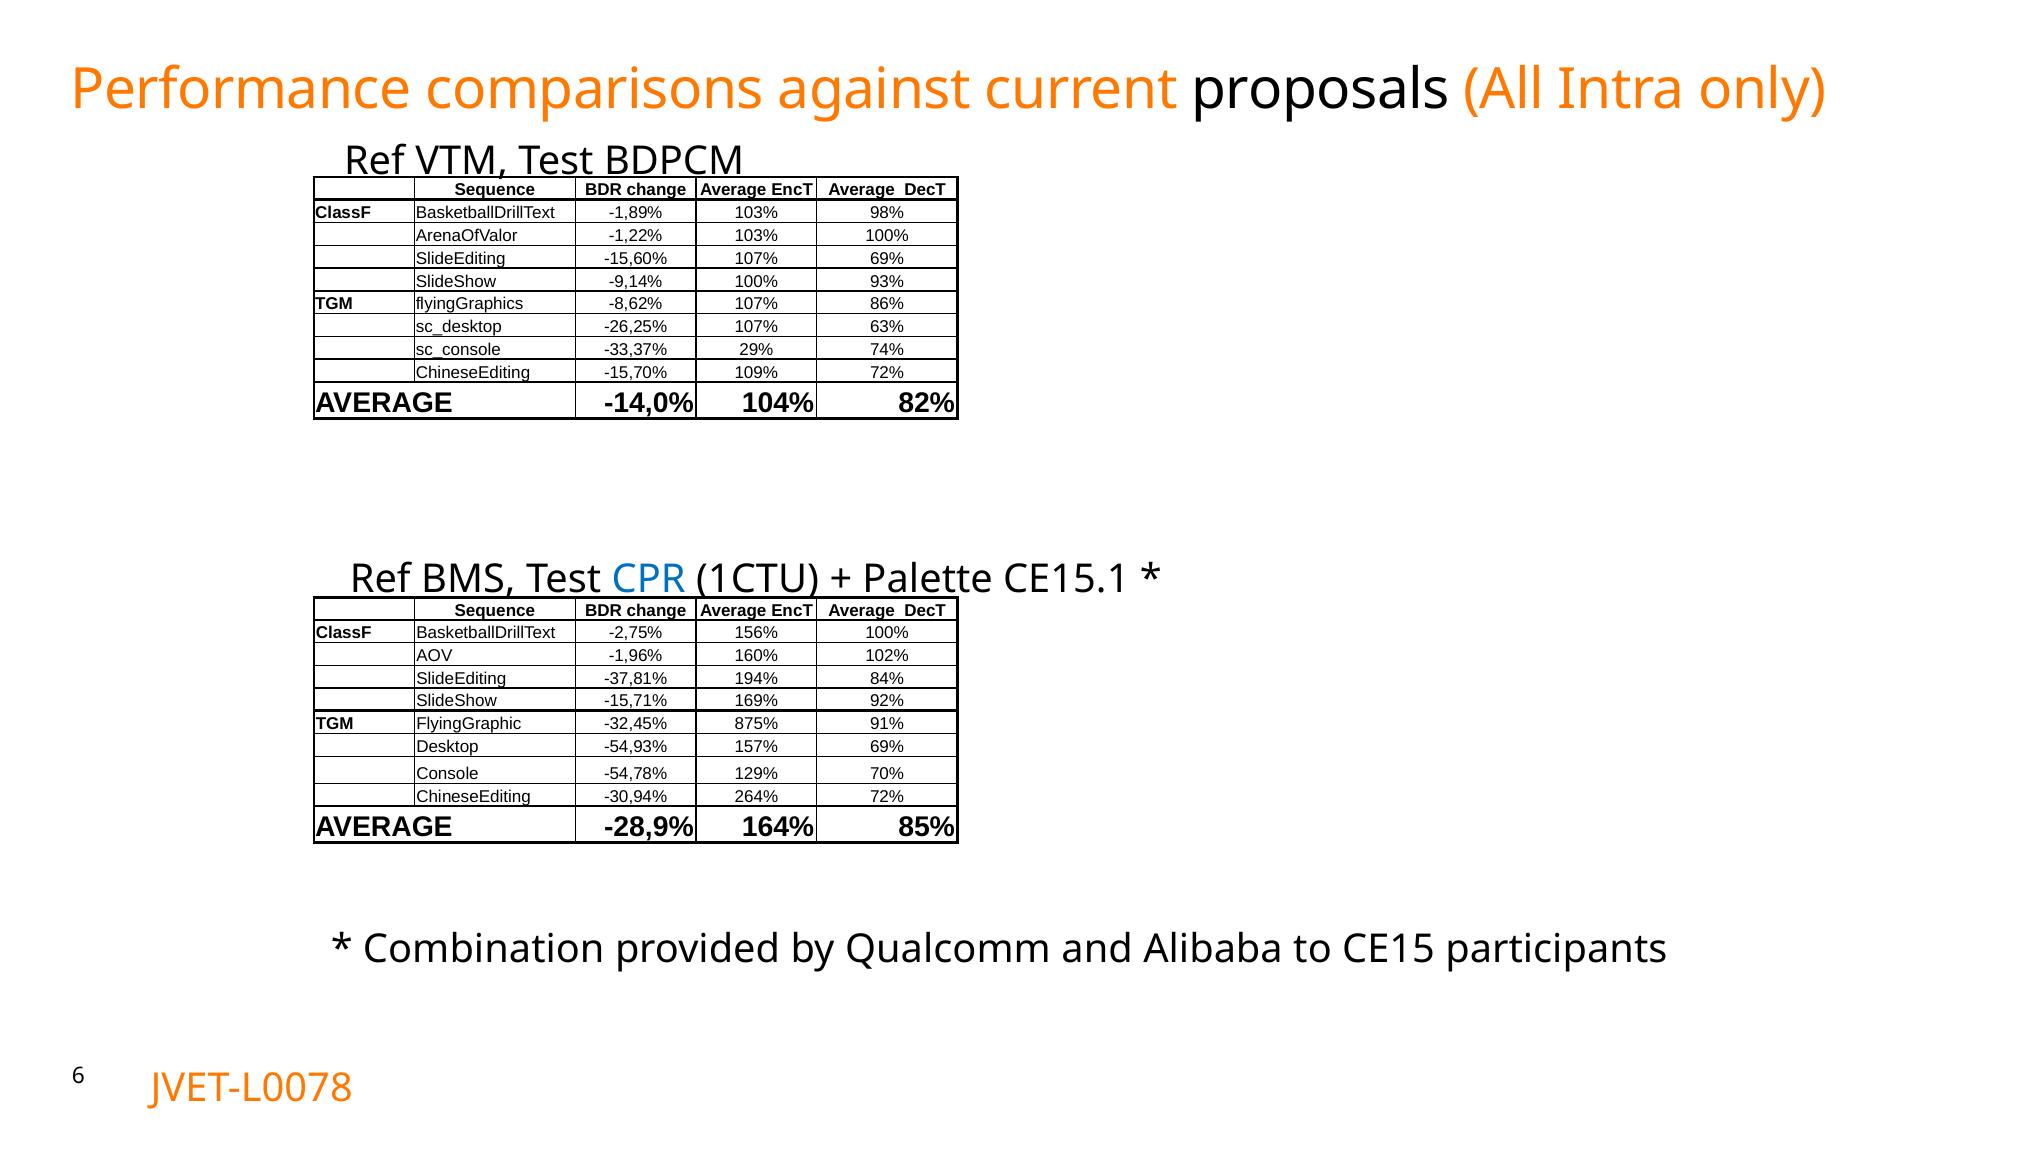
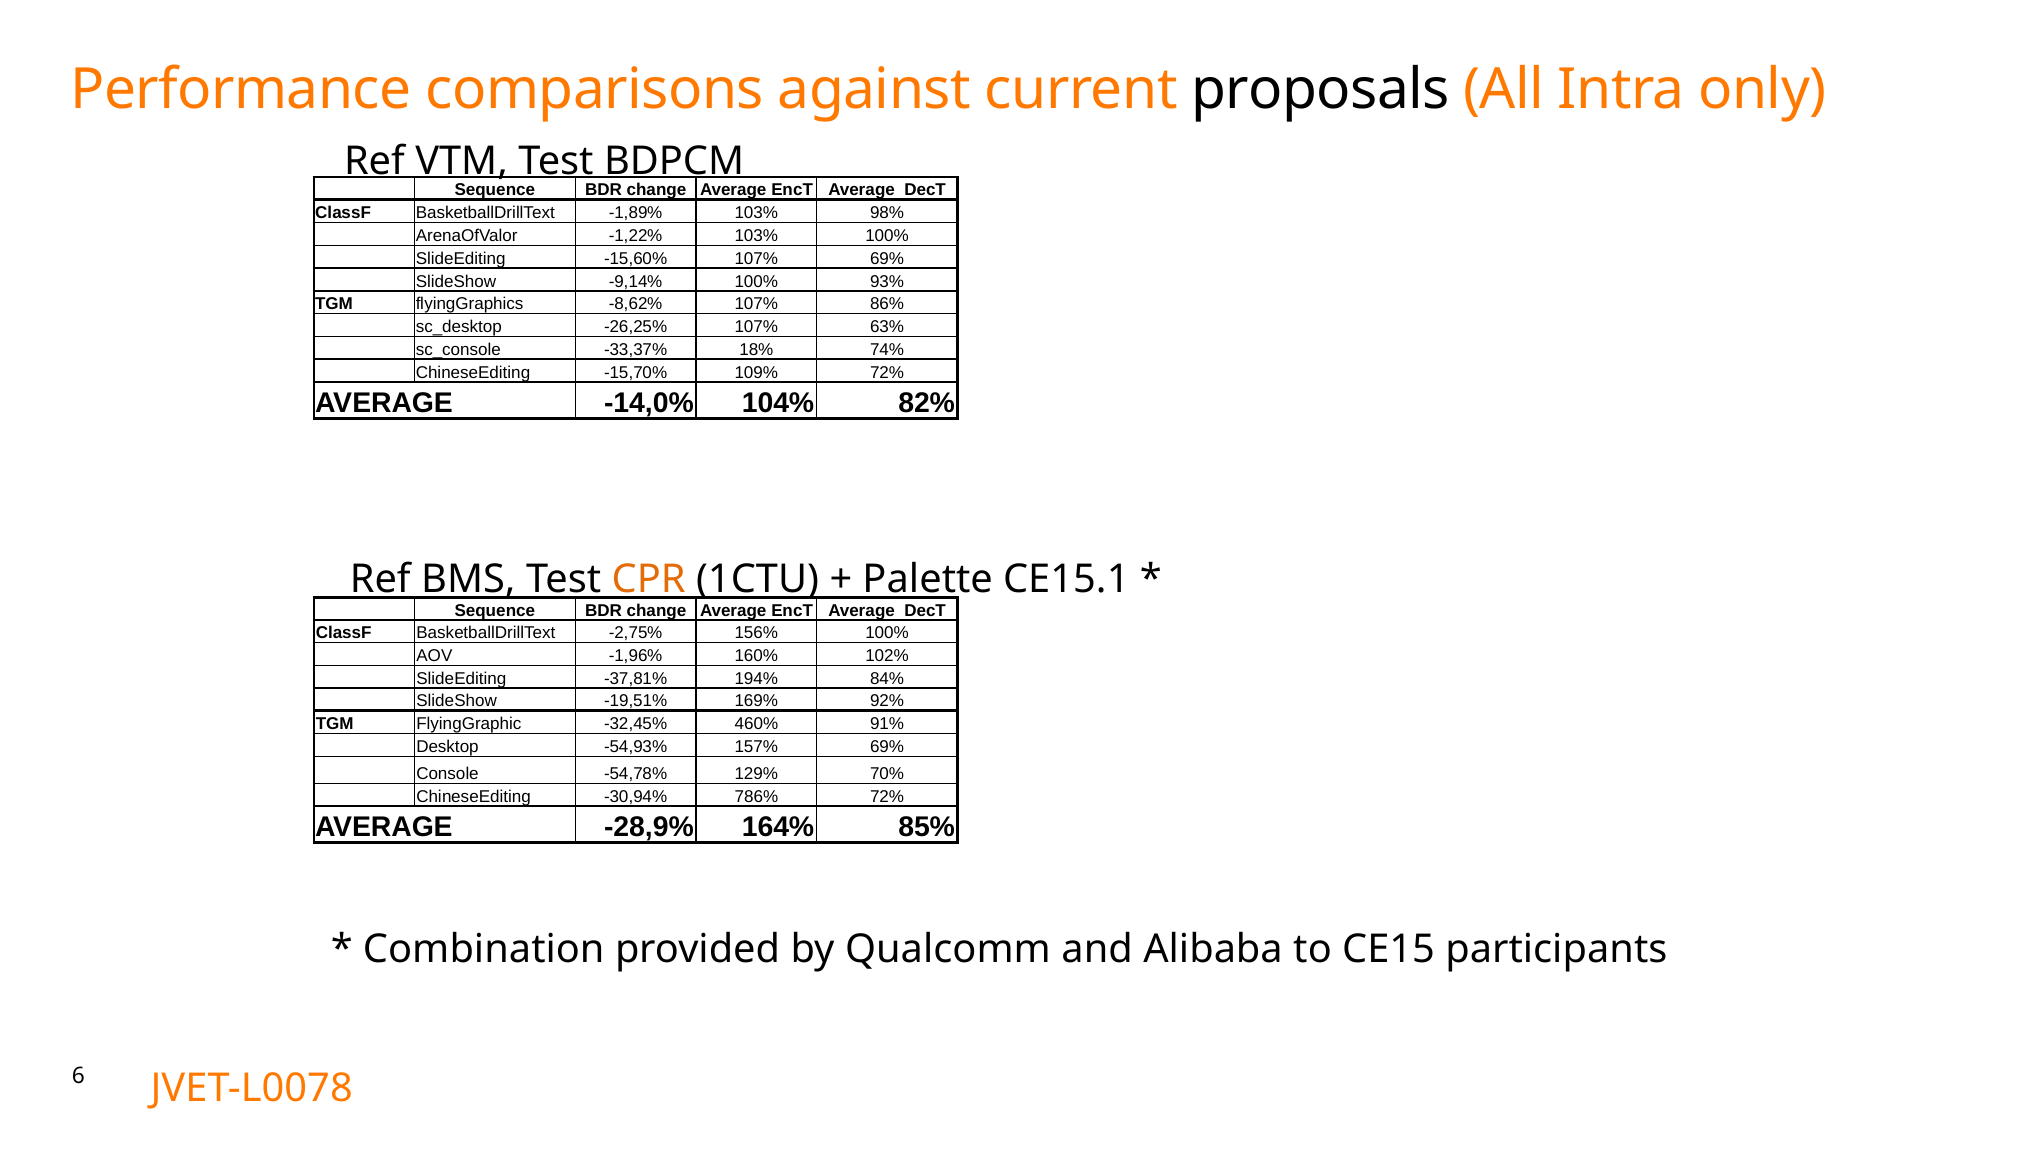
29%: 29% -> 18%
CPR colour: blue -> orange
-15,71%: -15,71% -> -19,51%
875%: 875% -> 460%
264%: 264% -> 786%
